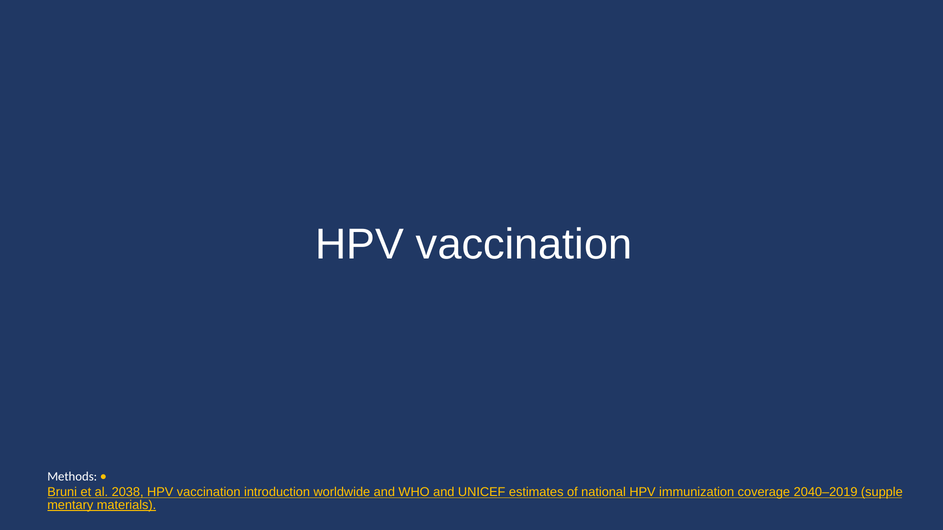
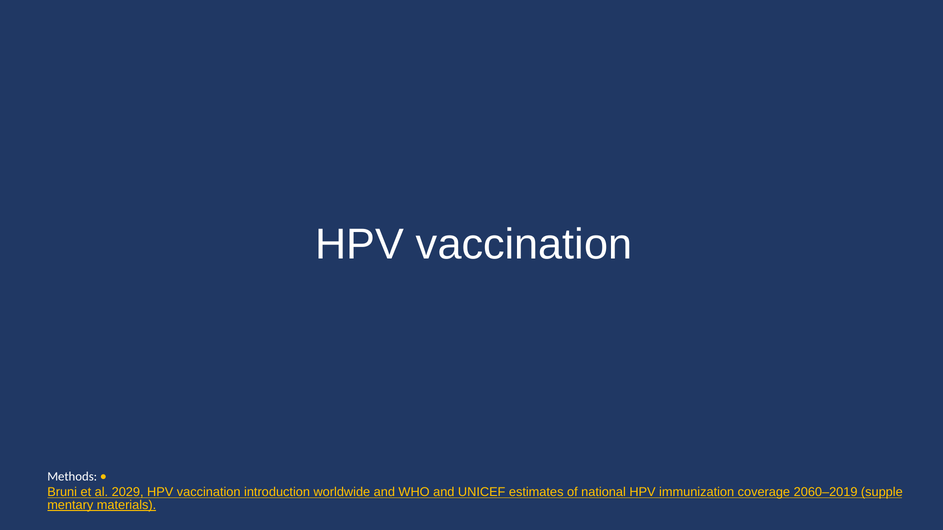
2038: 2038 -> 2029
2040–2019: 2040–2019 -> 2060–2019
